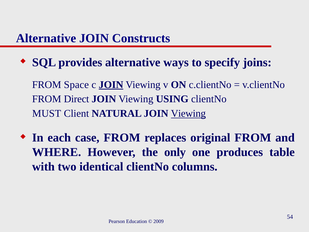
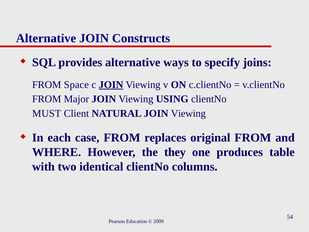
Direct: Direct -> Major
Viewing at (188, 113) underline: present -> none
only: only -> they
